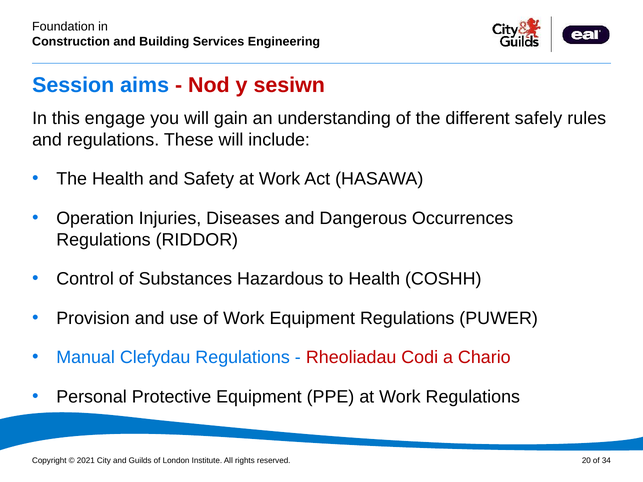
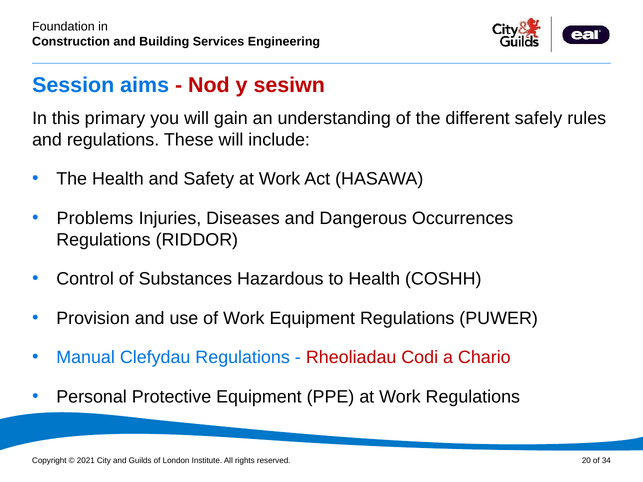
engage: engage -> primary
Operation: Operation -> Problems
